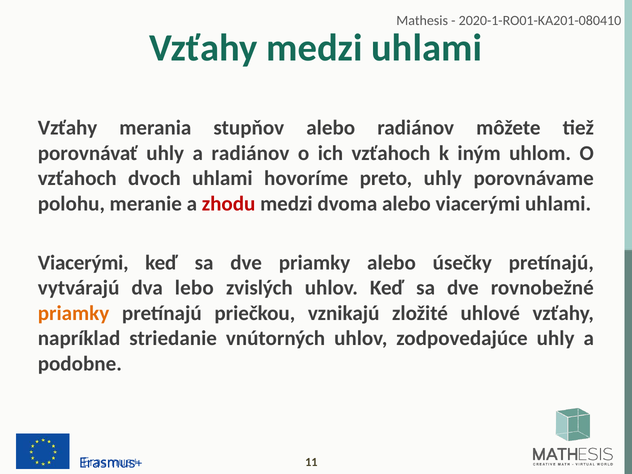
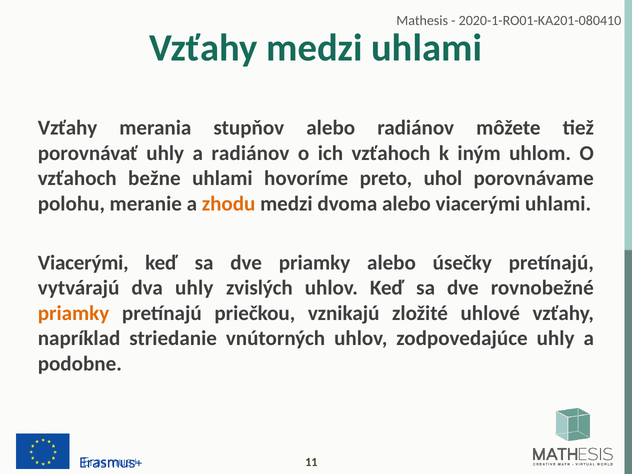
dvoch: dvoch -> bežne
preto uhly: uhly -> uhol
zhodu colour: red -> orange
dva lebo: lebo -> uhly
